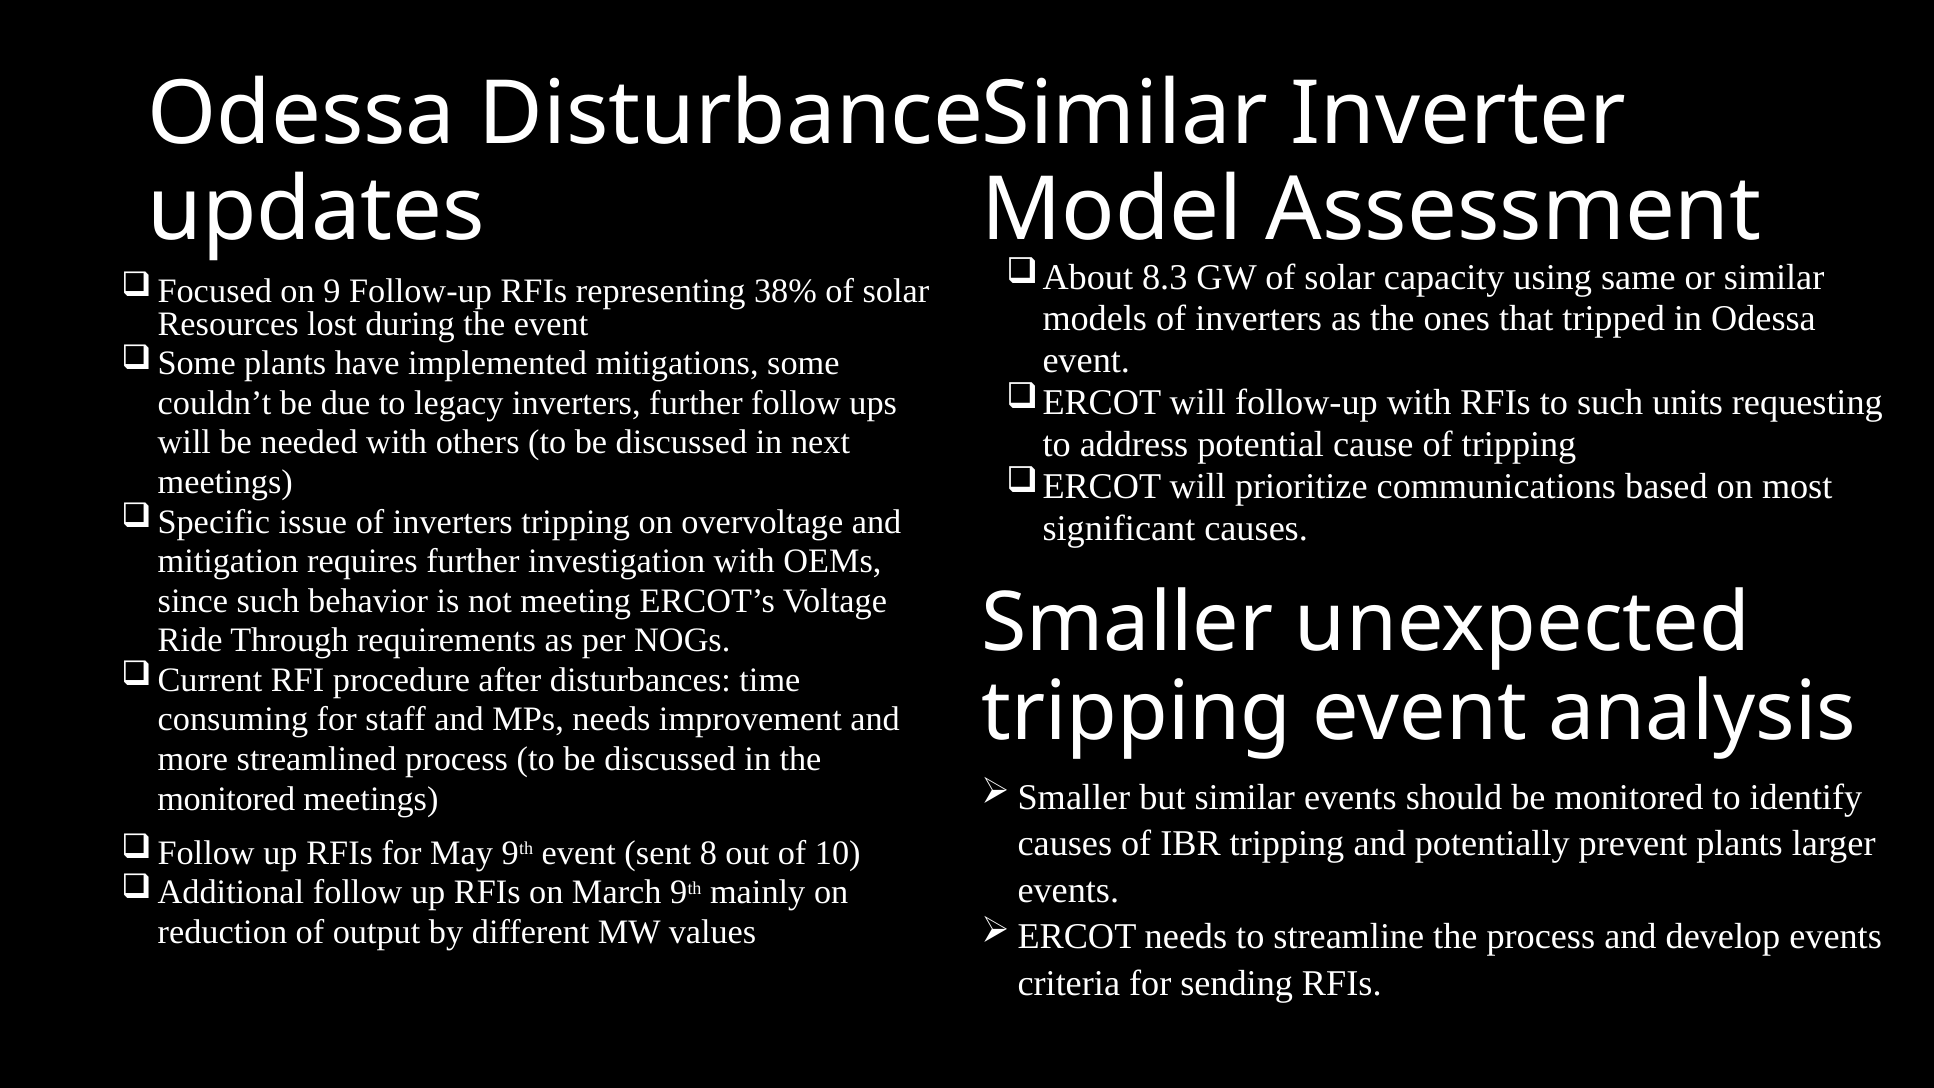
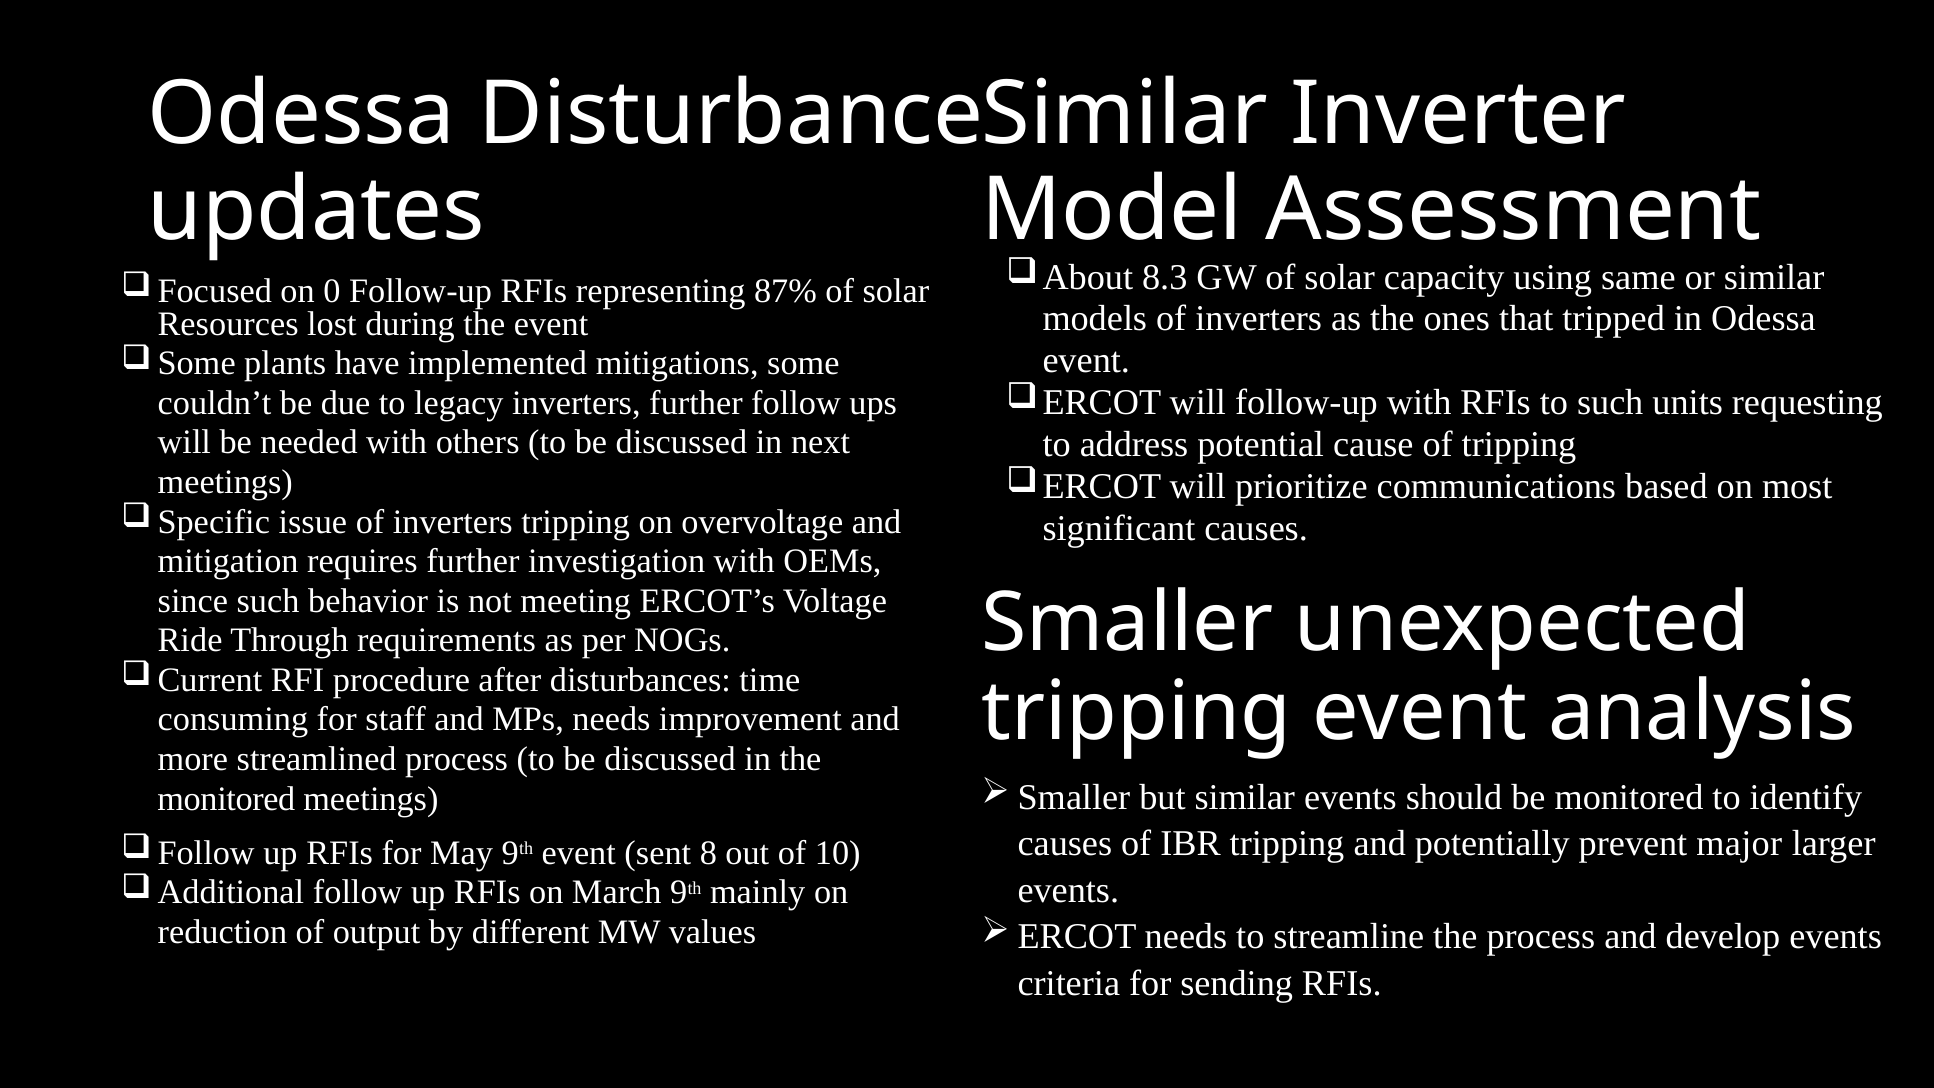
9: 9 -> 0
38%: 38% -> 87%
prevent plants: plants -> major
